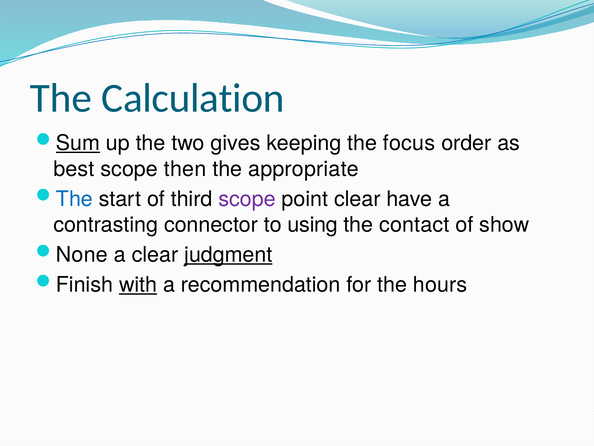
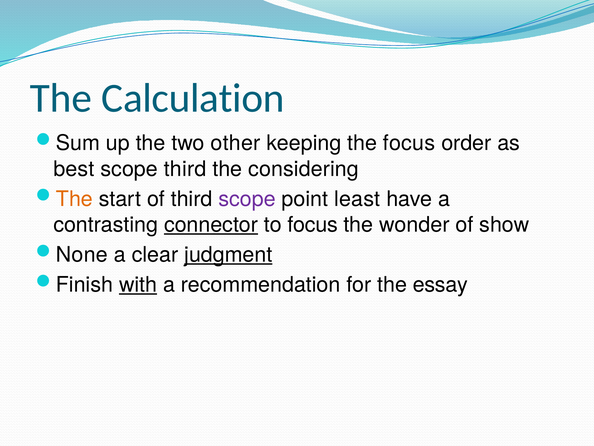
Sum underline: present -> none
gives: gives -> other
scope then: then -> third
appropriate: appropriate -> considering
The at (74, 199) colour: blue -> orange
point clear: clear -> least
connector underline: none -> present
to using: using -> focus
contact: contact -> wonder
hours: hours -> essay
